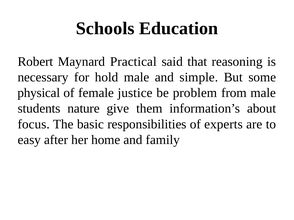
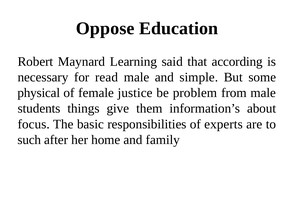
Schools: Schools -> Oppose
Practical: Practical -> Learning
reasoning: reasoning -> according
hold: hold -> read
nature: nature -> things
easy: easy -> such
